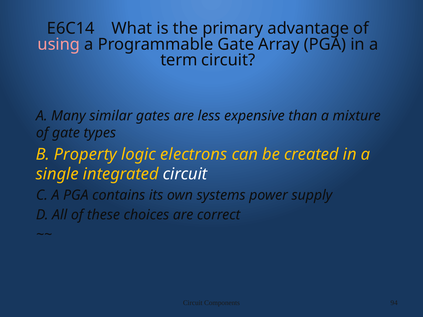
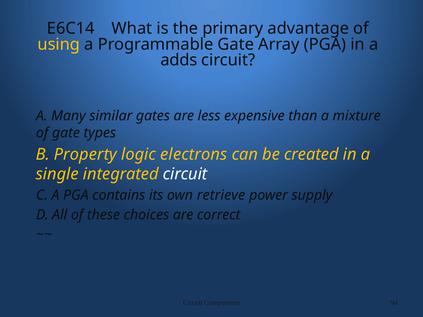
using colour: pink -> yellow
term: term -> adds
systems: systems -> retrieve
